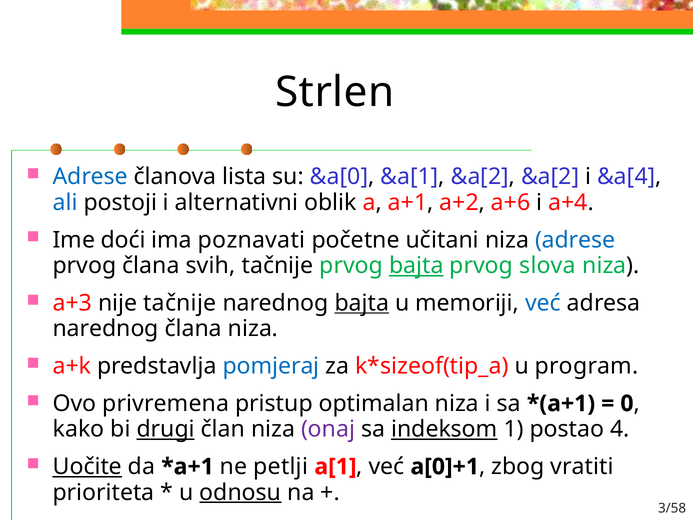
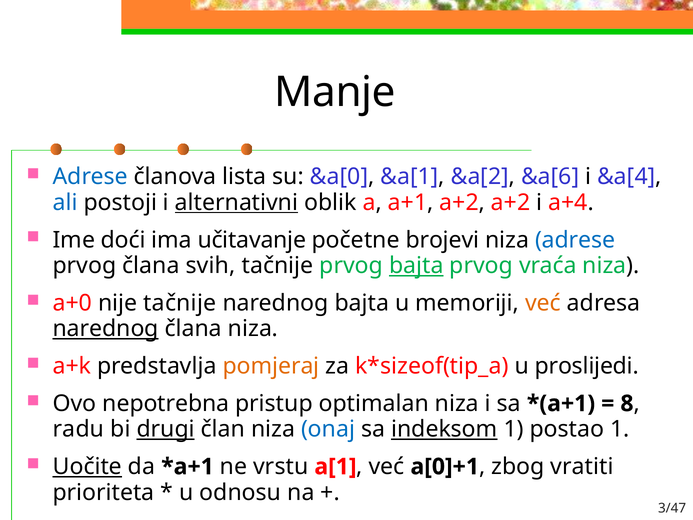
Strlen: Strlen -> Manje
&a[2 &a[2: &a[2 -> &a[6
alternativni underline: none -> present
a+2 a+6: a+6 -> a+2
poznavati: poznavati -> učitavanje
učitani: učitani -> brojevi
slova: slova -> vraća
a+3: a+3 -> a+0
bajta at (362, 303) underline: present -> none
već at (543, 303) colour: blue -> orange
narednog at (106, 329) underline: none -> present
pomjeraj colour: blue -> orange
program: program -> proslijedi
privremena: privremena -> nepotrebna
0: 0 -> 8
kako: kako -> radu
onaj colour: purple -> blue
postao 4: 4 -> 1
petlji: petlji -> vrstu
odnosu underline: present -> none
3/58: 3/58 -> 3/47
